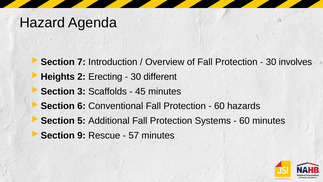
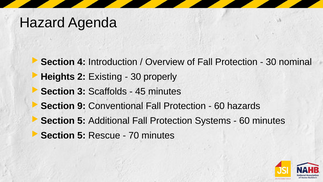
7: 7 -> 4
involves: involves -> nominal
Erecting: Erecting -> Existing
different: different -> properly
6: 6 -> 9
9 at (81, 135): 9 -> 5
57: 57 -> 70
